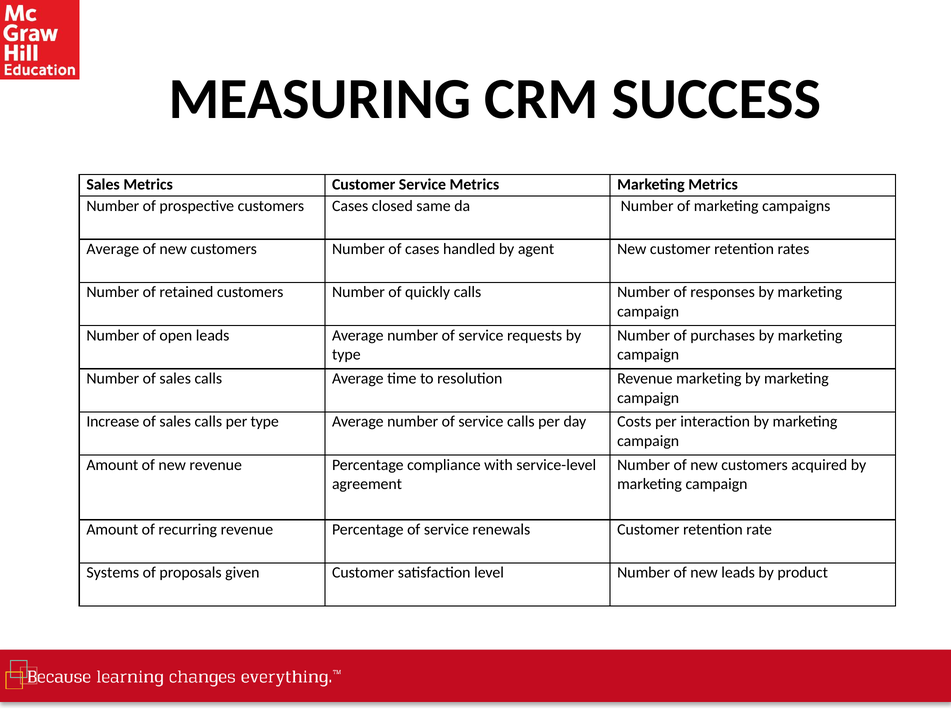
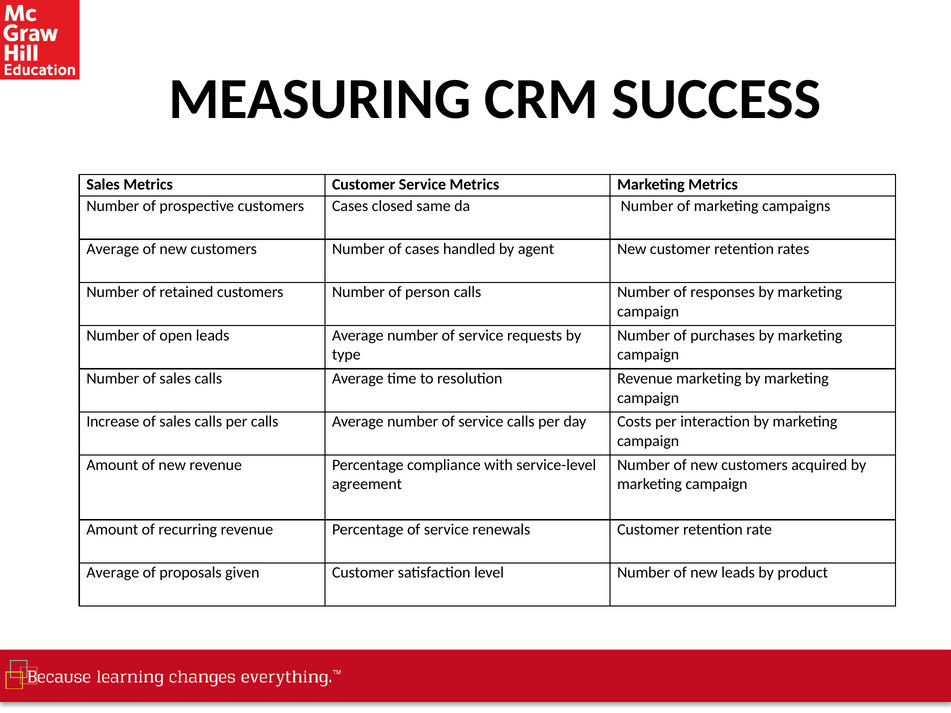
quickly: quickly -> person
per type: type -> calls
Systems at (113, 573): Systems -> Average
